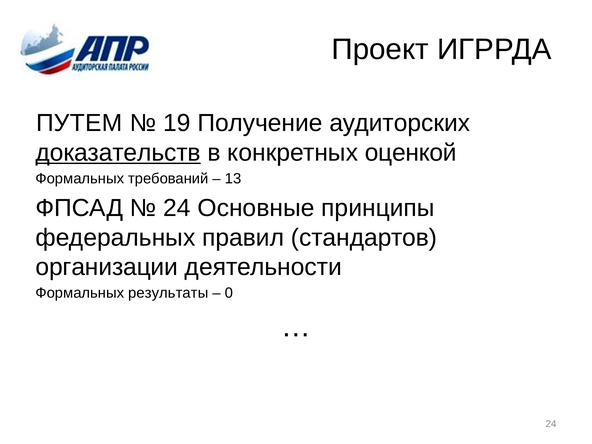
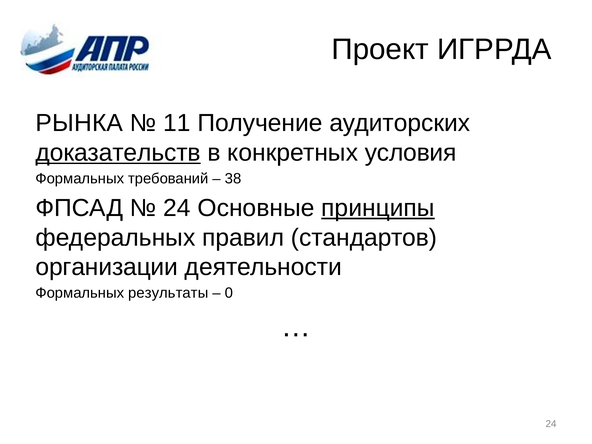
ПУТЕМ: ПУТЕМ -> РЫНКА
19: 19 -> 11
оценкой: оценкой -> условия
13: 13 -> 38
принципы underline: none -> present
